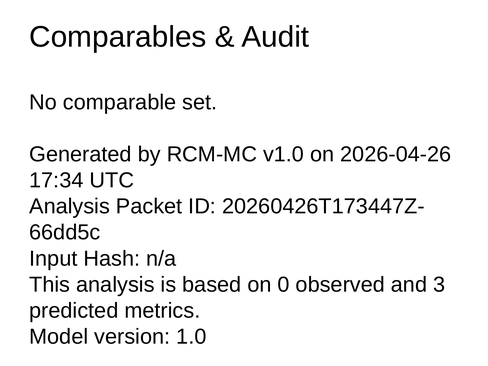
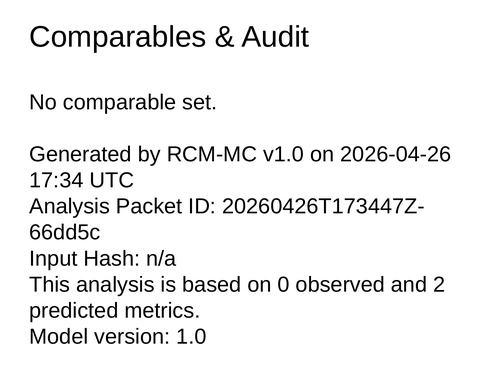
3: 3 -> 2
